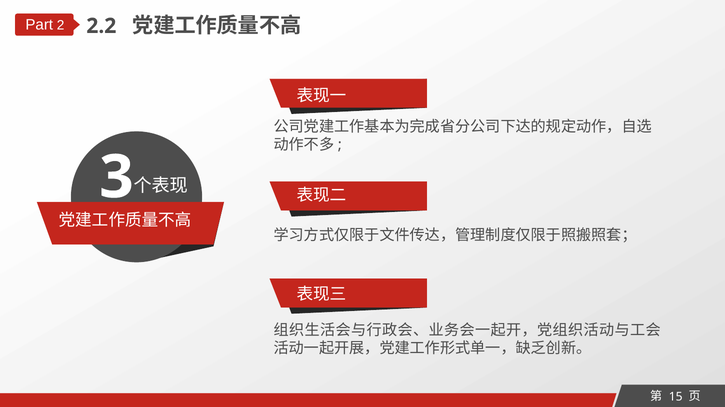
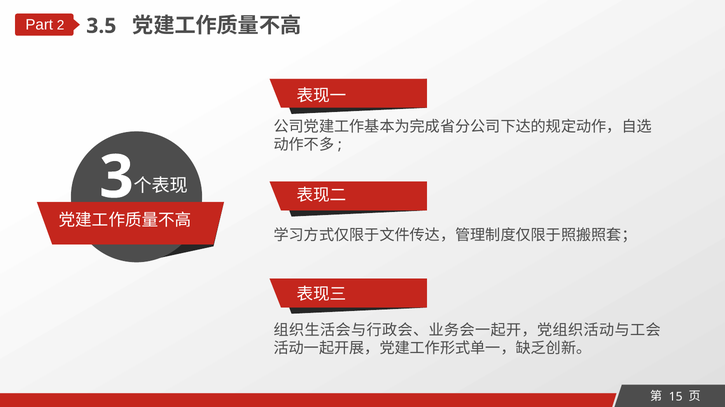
2.2: 2.2 -> 3.5
